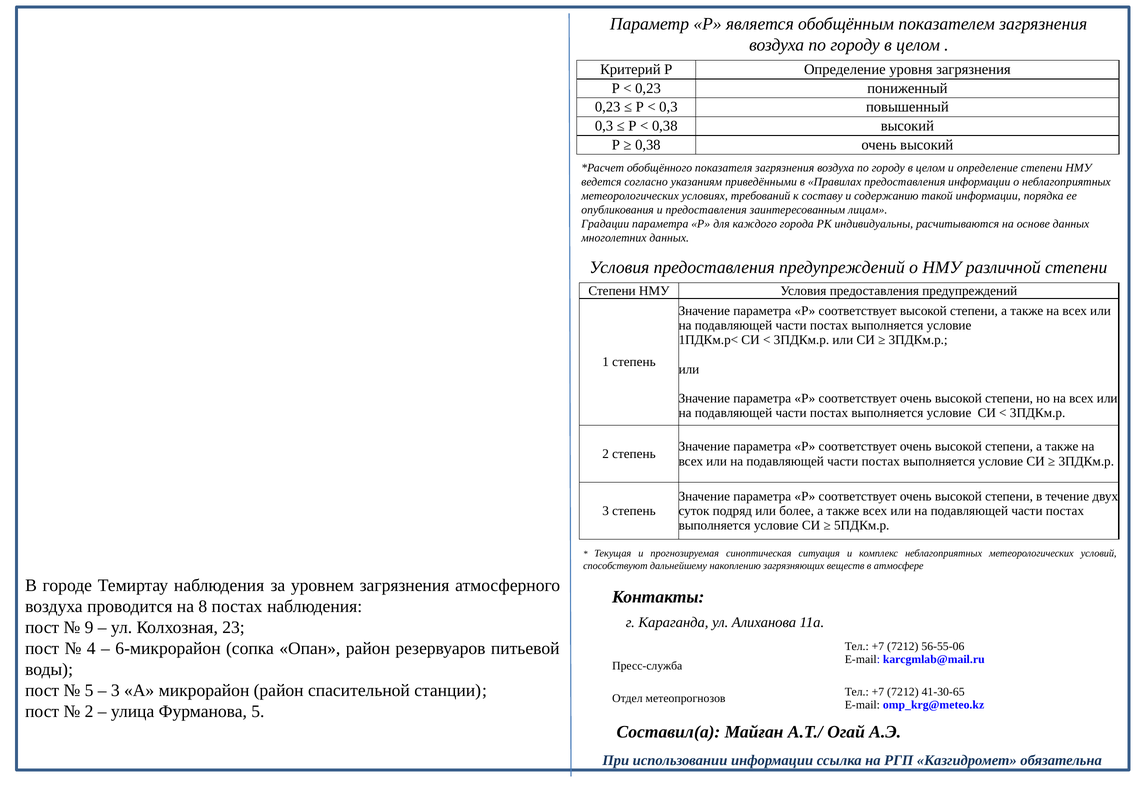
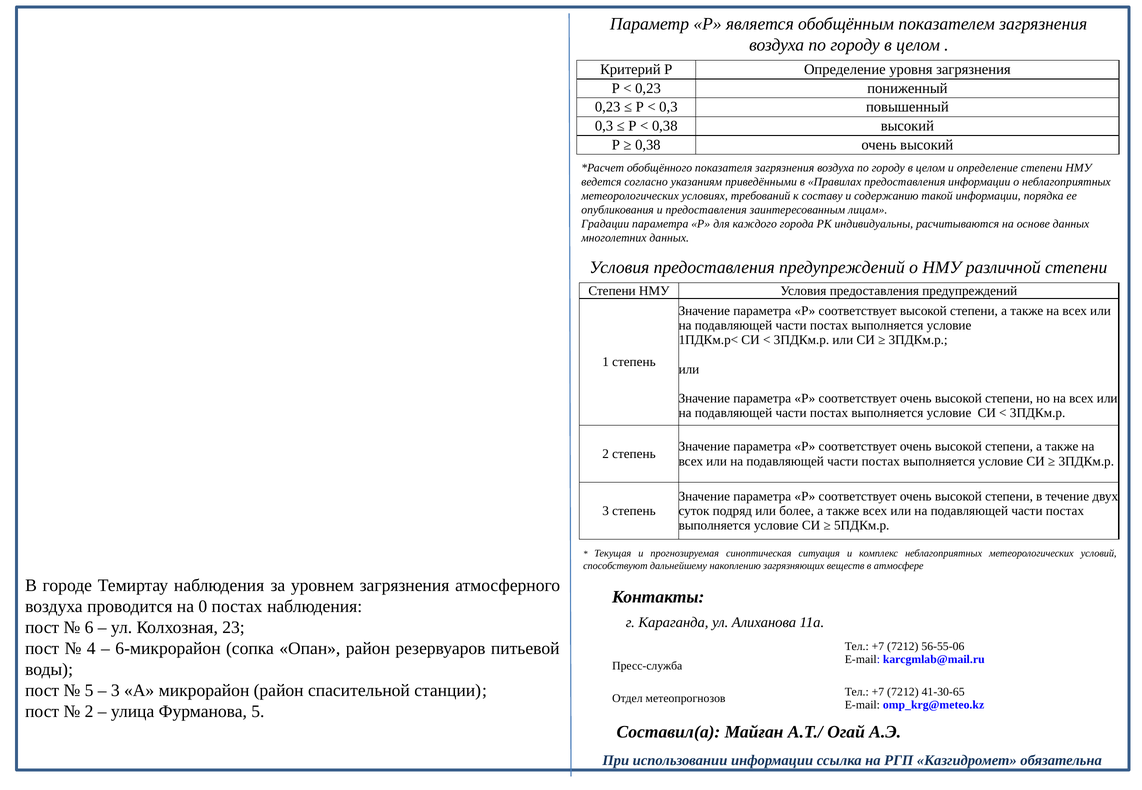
8: 8 -> 0
9: 9 -> 6
